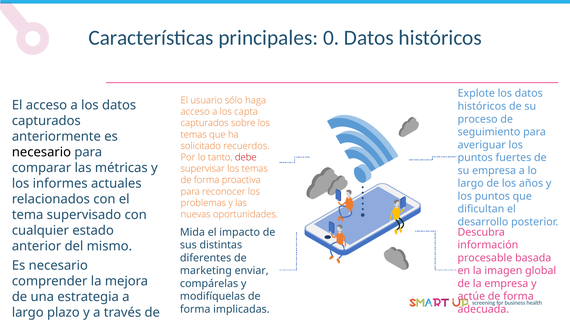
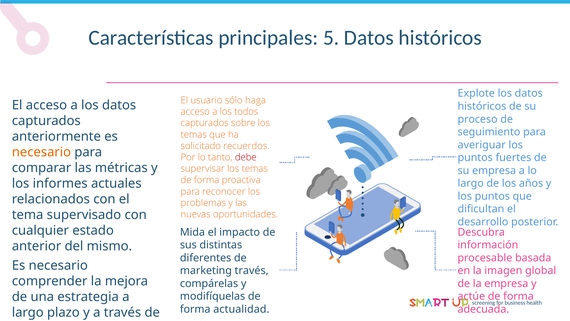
0: 0 -> 5
capta: capta -> todos
necesario at (41, 152) colour: black -> orange
marketing enviar: enviar -> través
implicadas: implicadas -> actualidad
